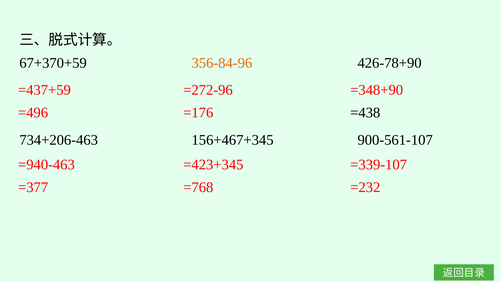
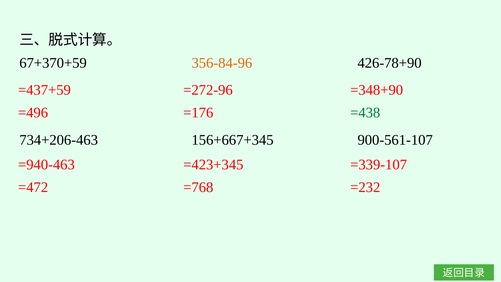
=438 colour: black -> green
156+467+345: 156+467+345 -> 156+667+345
=377: =377 -> =472
